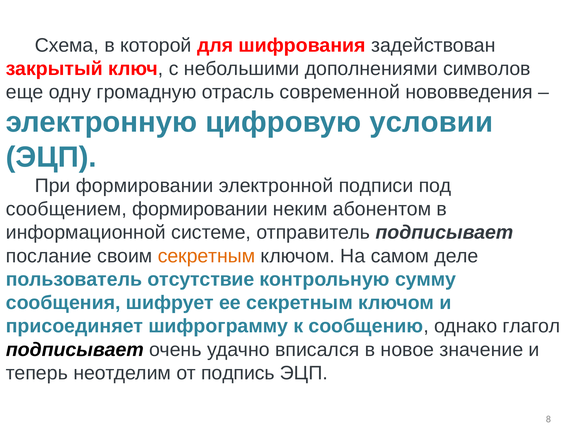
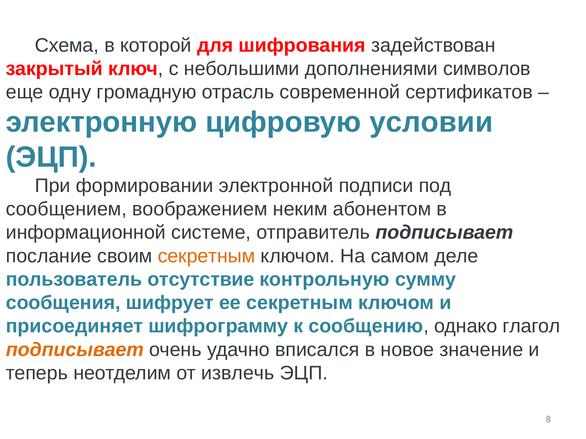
нововведения: нововведения -> сертификатов
сообщением формировании: формировании -> воображением
подписывает at (75, 350) colour: black -> orange
подпись: подпись -> извлечь
